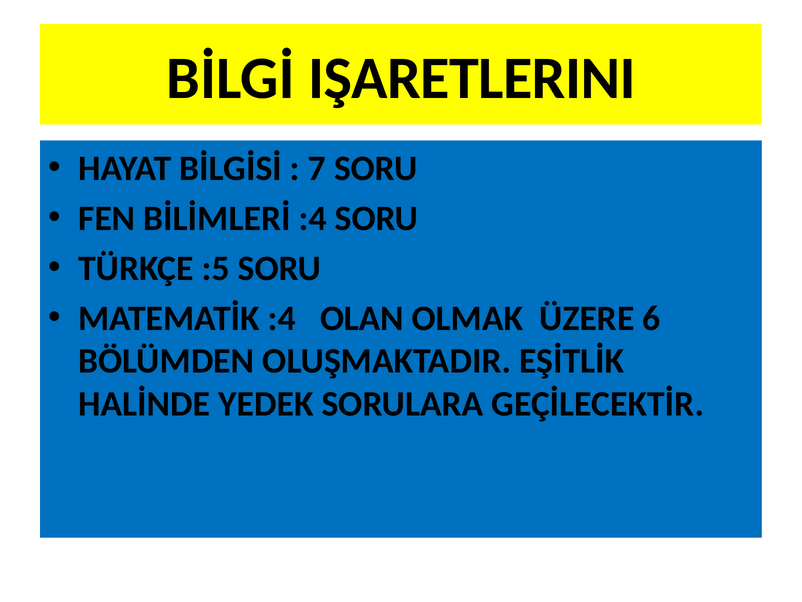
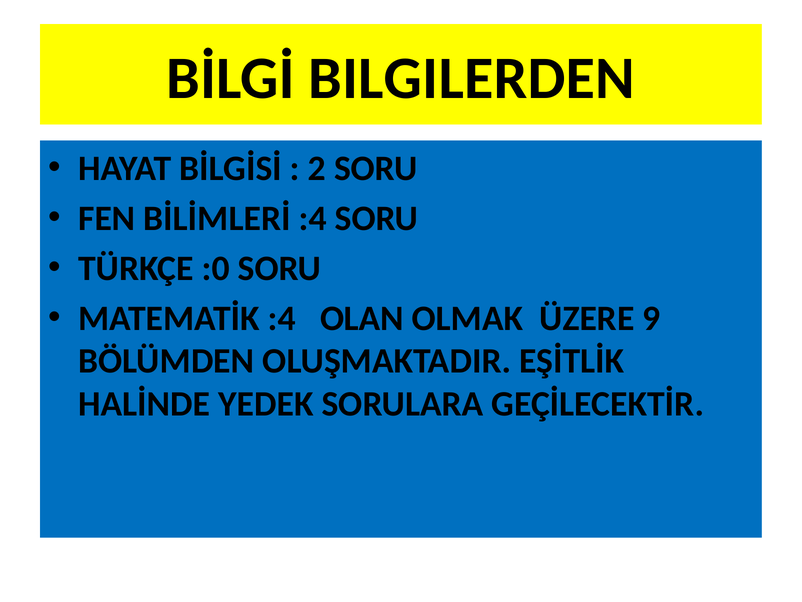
IŞARETLERINI: IŞARETLERINI -> BILGILERDEN
7: 7 -> 2
:5: :5 -> :0
6: 6 -> 9
